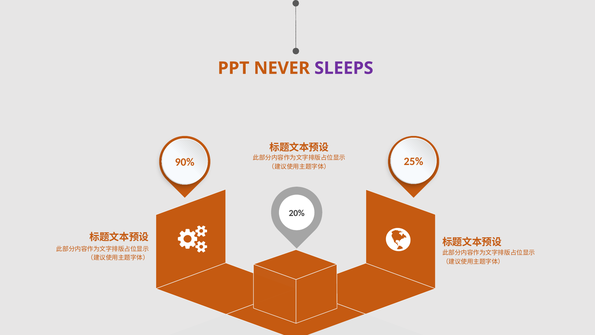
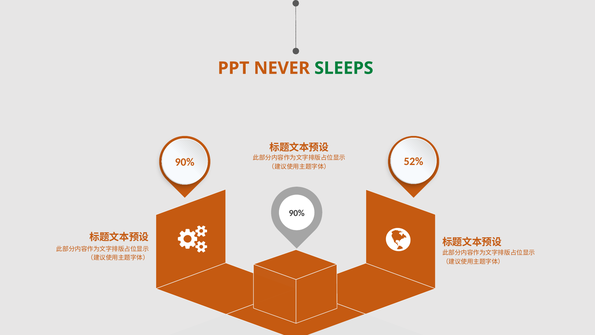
SLEEPS colour: purple -> green
25%: 25% -> 52%
20% at (297, 213): 20% -> 90%
